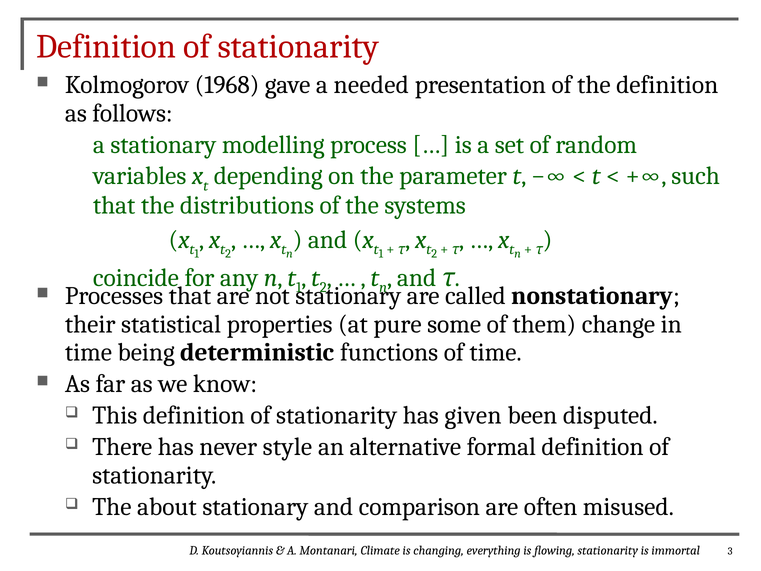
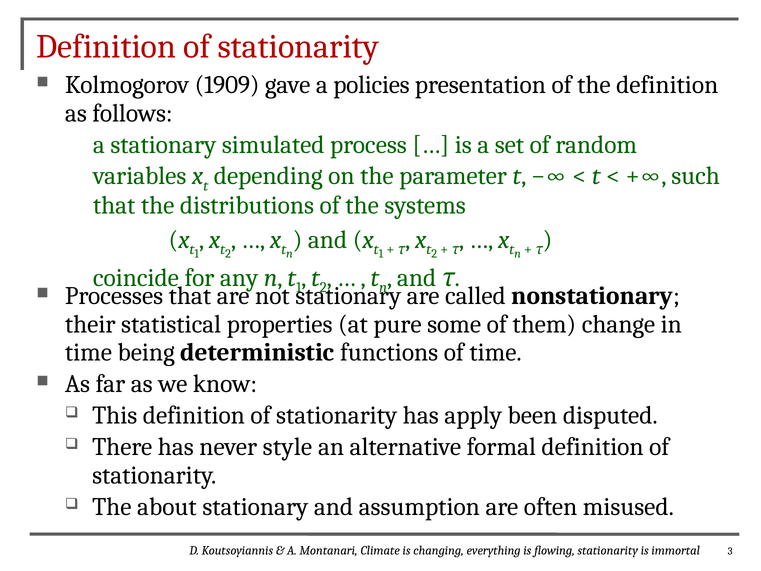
1968: 1968 -> 1909
needed: needed -> policies
modelling: modelling -> simulated
given: given -> apply
comparison: comparison -> assumption
